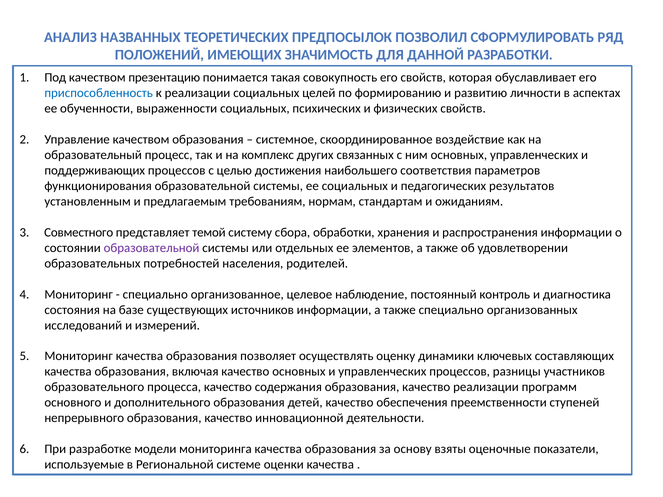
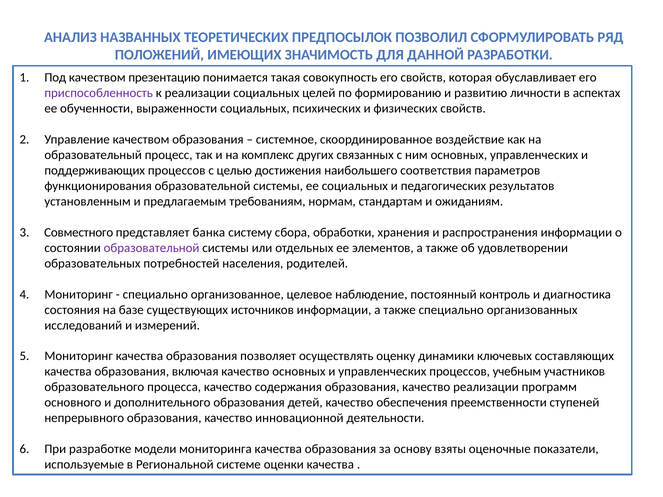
приспособленность colour: blue -> purple
темой: темой -> банка
разницы: разницы -> учебным
